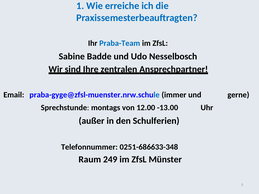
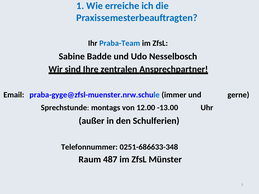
249: 249 -> 487
